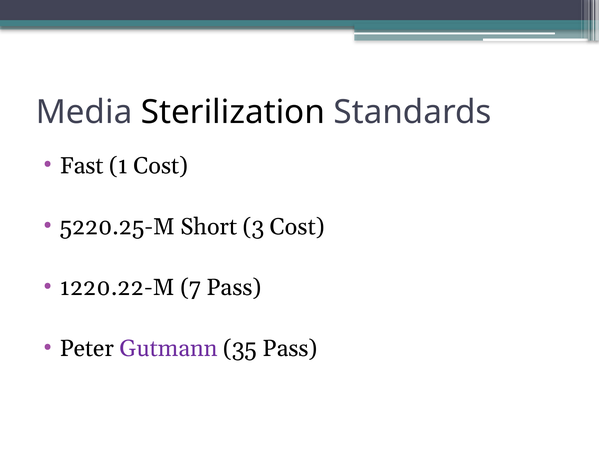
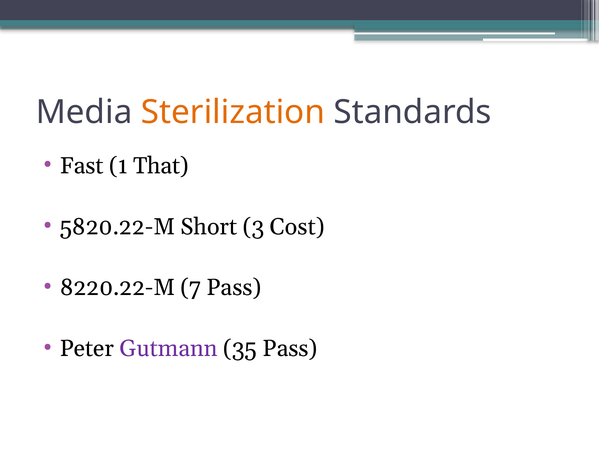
Sterilization colour: black -> orange
1 Cost: Cost -> That
5220.25-M: 5220.25-M -> 5820.22-M
1220.22-M: 1220.22-M -> 8220.22-M
